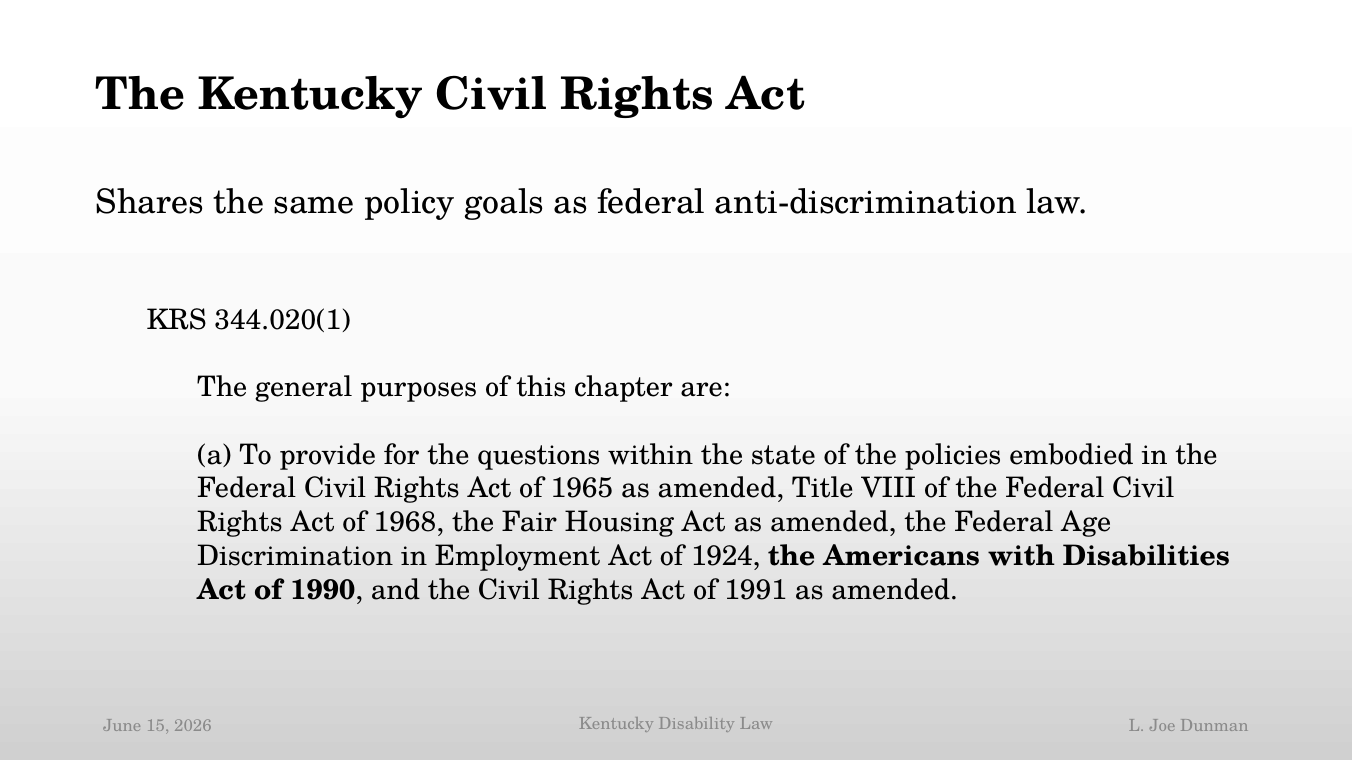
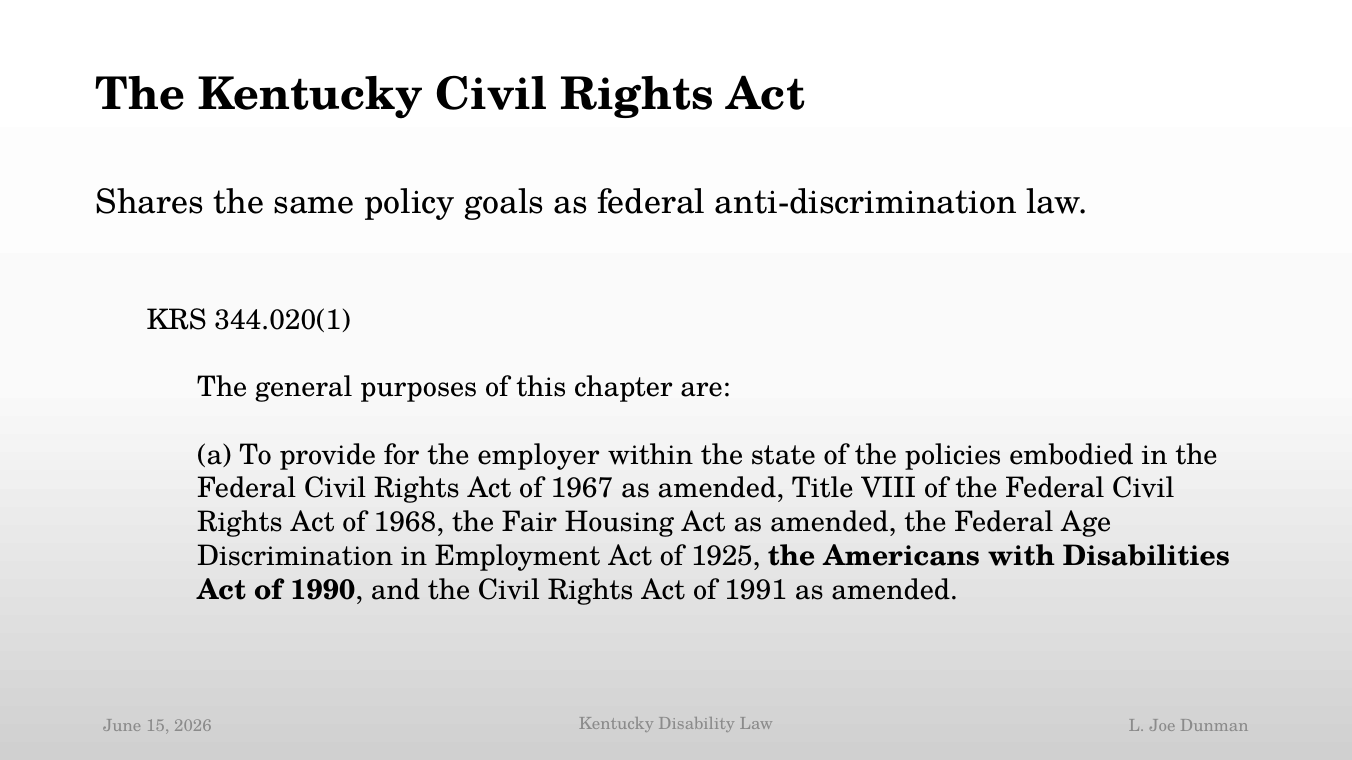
questions: questions -> employer
1965: 1965 -> 1967
1924: 1924 -> 1925
